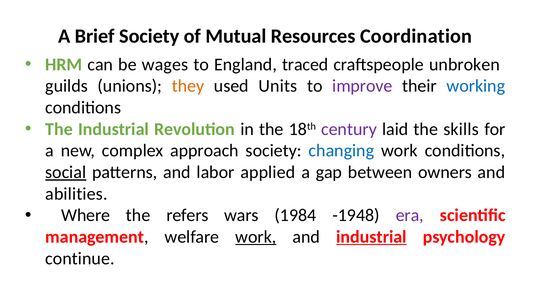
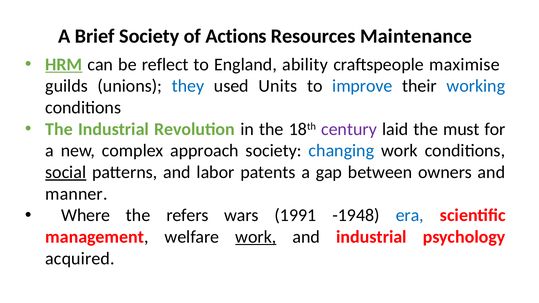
Mutual: Mutual -> Actions
Coordination: Coordination -> Maintenance
HRM underline: none -> present
wages: wages -> reflect
traced: traced -> ability
unbroken: unbroken -> maximise
they colour: orange -> blue
improve colour: purple -> blue
skills: skills -> must
applied: applied -> patents
abilities: abilities -> manner
1984: 1984 -> 1991
era colour: purple -> blue
industrial at (371, 237) underline: present -> none
continue: continue -> acquired
